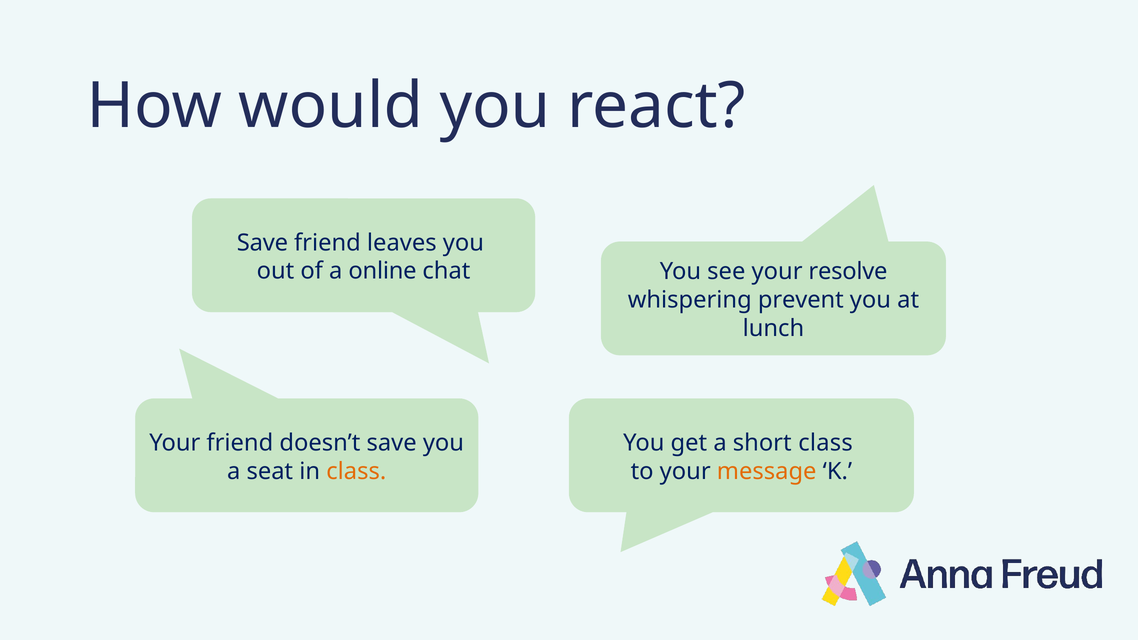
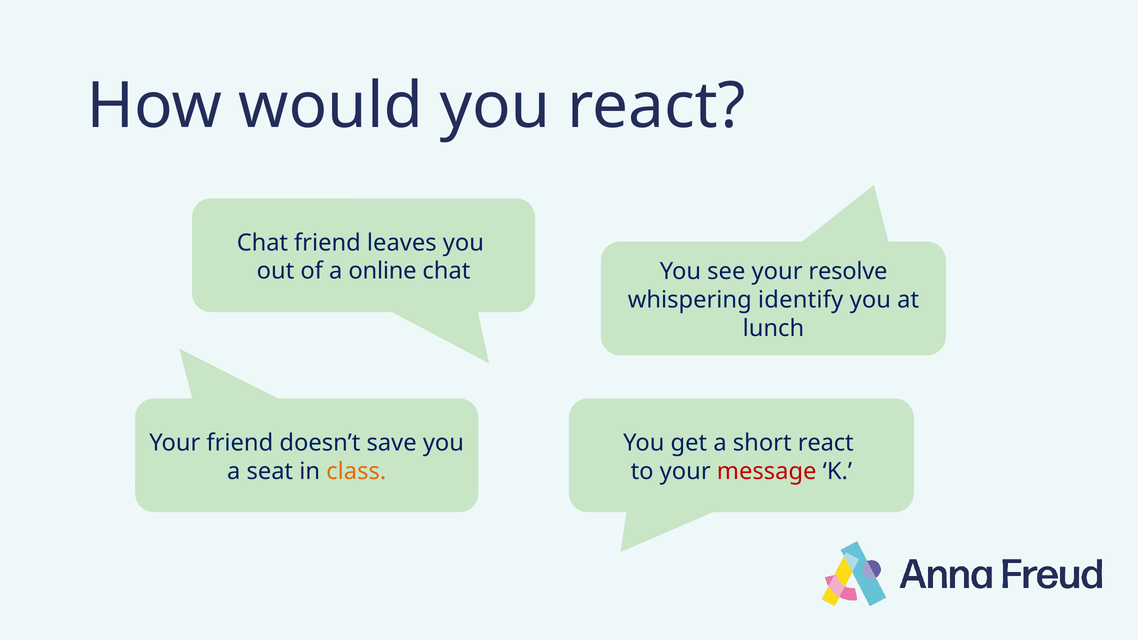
Save at (262, 243): Save -> Chat
prevent: prevent -> identify
short class: class -> react
message colour: orange -> red
